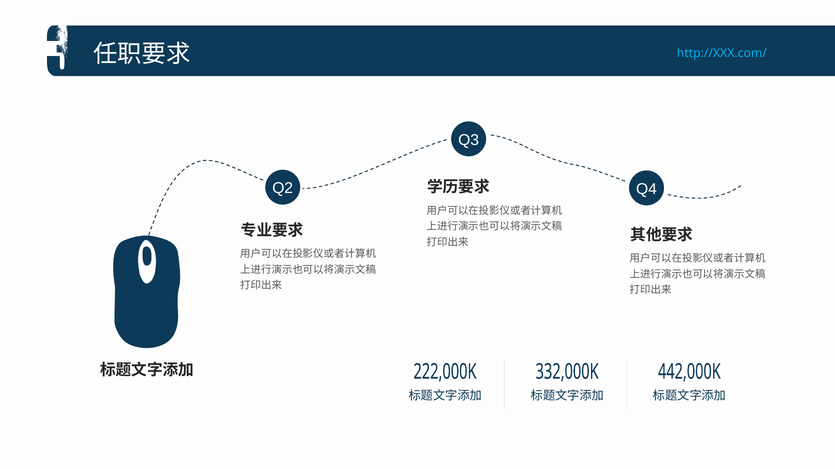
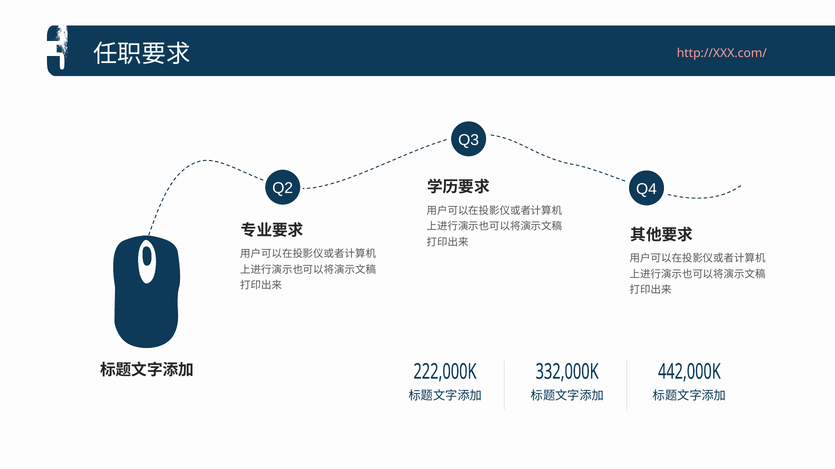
http://XXX.com/ colour: light blue -> pink
